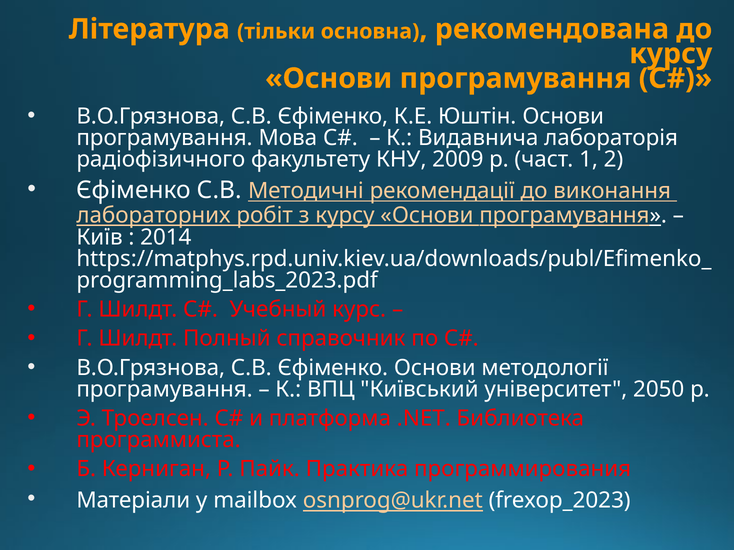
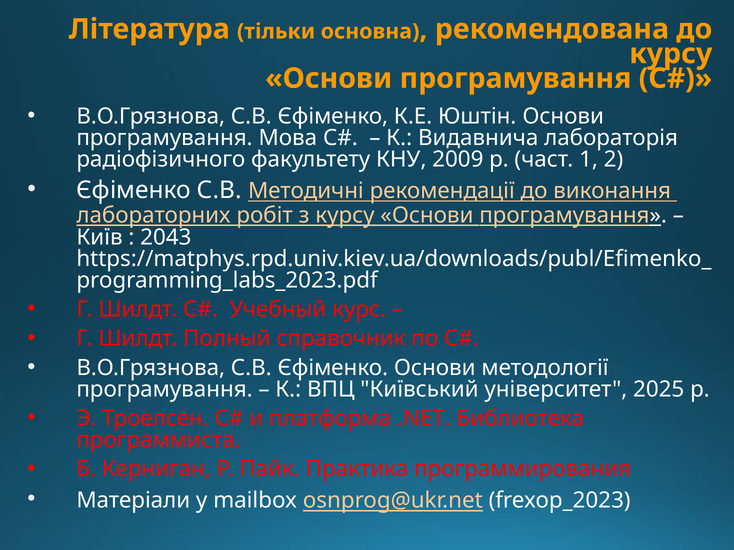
2014: 2014 -> 2043
2050: 2050 -> 2025
